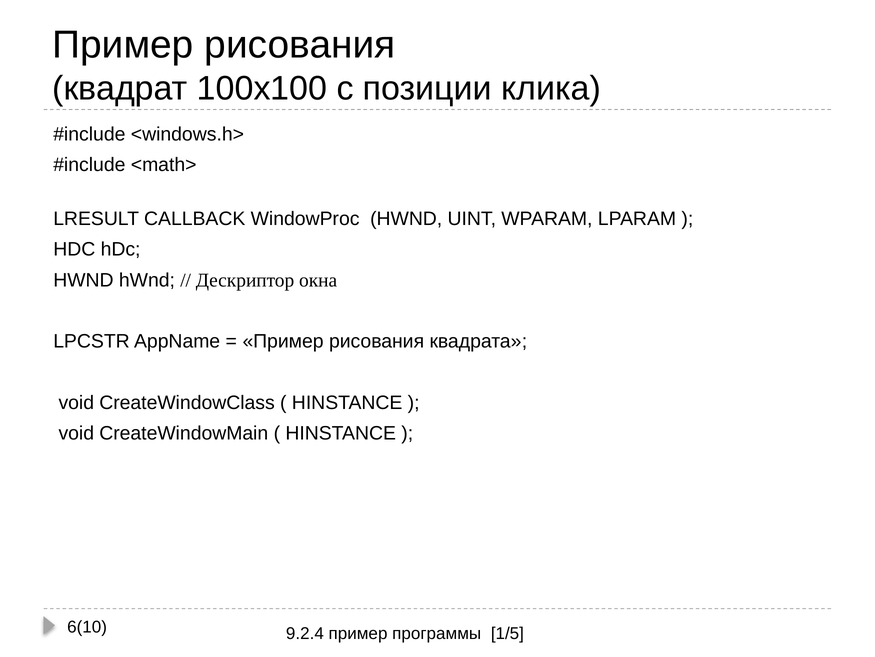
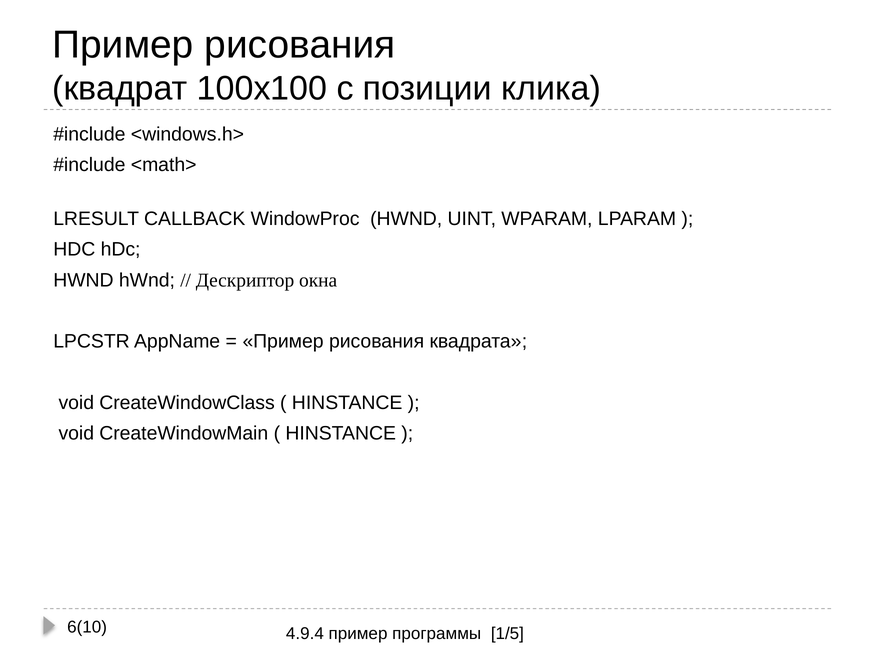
9.2.4: 9.2.4 -> 4.9.4
